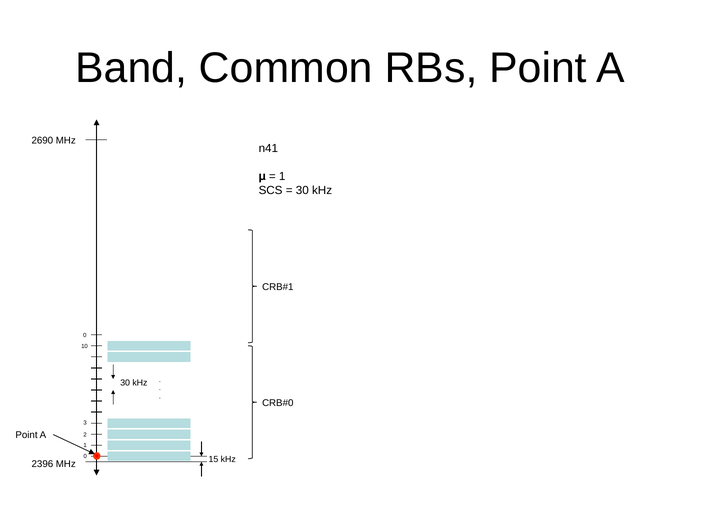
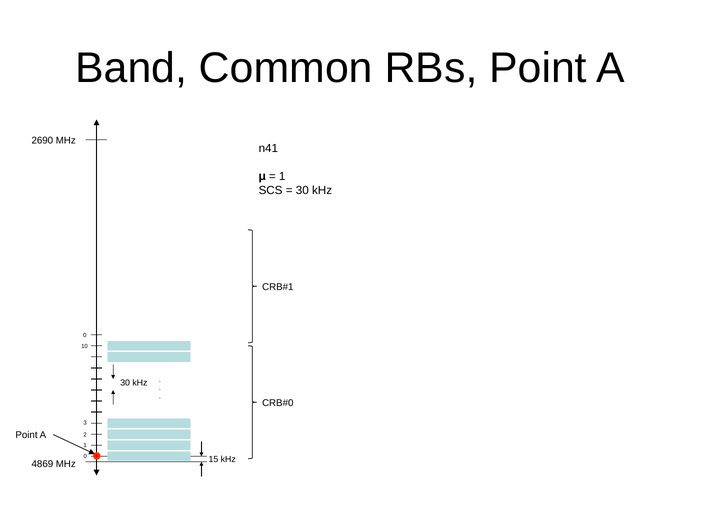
2396: 2396 -> 4869
